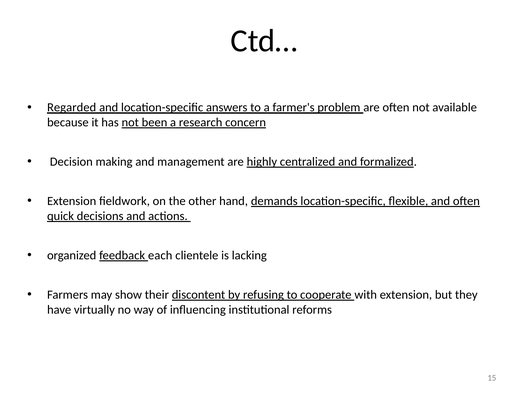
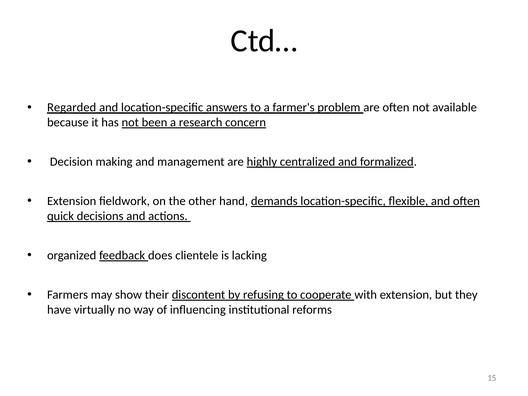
each: each -> does
